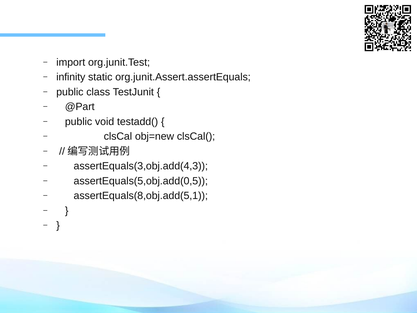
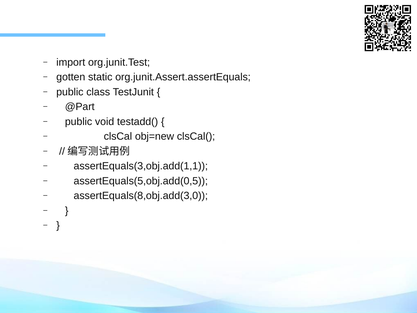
infinity: infinity -> gotten
assertEquals(3,obj.add(4,3: assertEquals(3,obj.add(4,3 -> assertEquals(3,obj.add(1,1
assertEquals(8,obj.add(5,1: assertEquals(8,obj.add(5,1 -> assertEquals(8,obj.add(3,0
